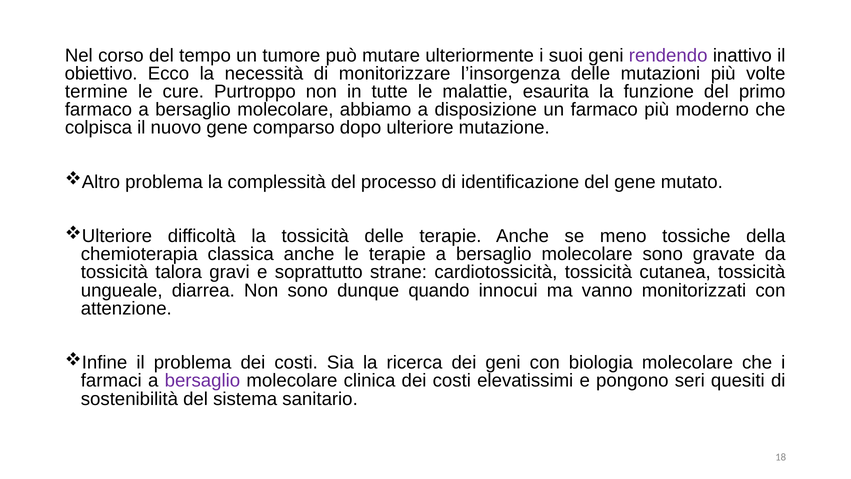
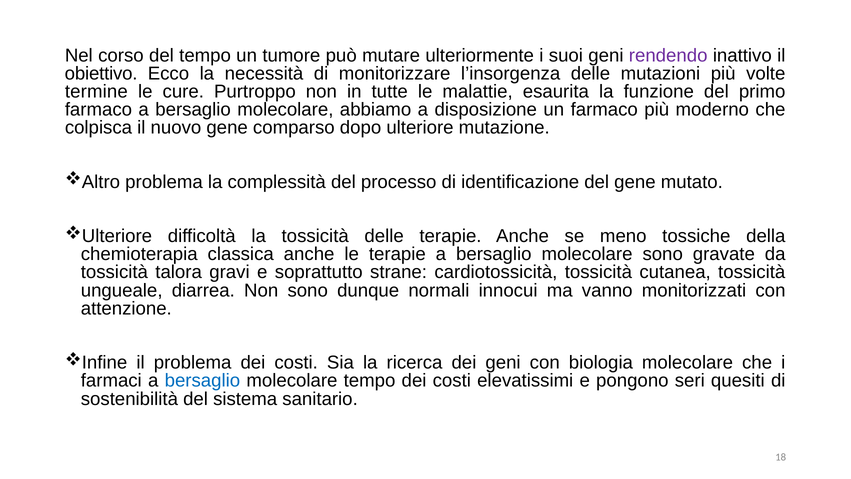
quando: quando -> normali
bersaglio at (202, 381) colour: purple -> blue
molecolare clinica: clinica -> tempo
